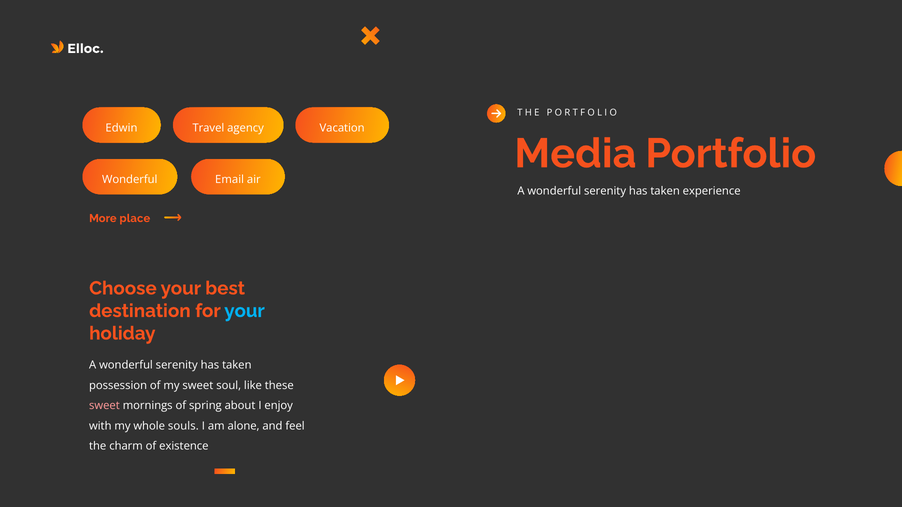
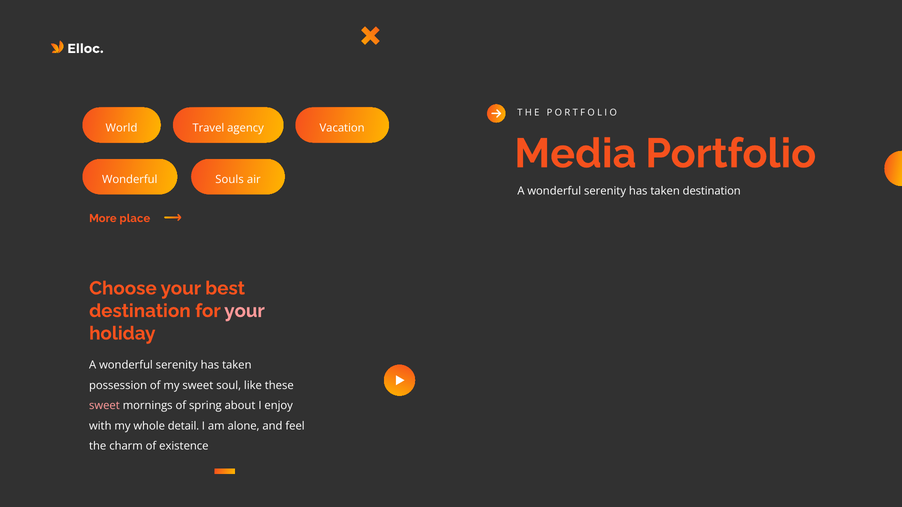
Edwin: Edwin -> World
Email: Email -> Souls
taken experience: experience -> destination
your at (244, 311) colour: light blue -> pink
souls: souls -> detail
